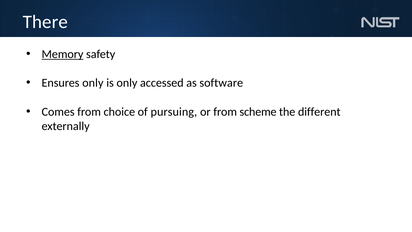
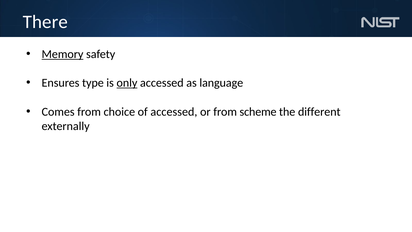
Ensures only: only -> type
only at (127, 83) underline: none -> present
software: software -> language
of pursuing: pursuing -> accessed
